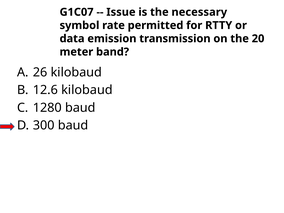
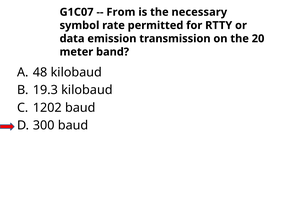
Issue: Issue -> From
26: 26 -> 48
12.6: 12.6 -> 19.3
1280: 1280 -> 1202
